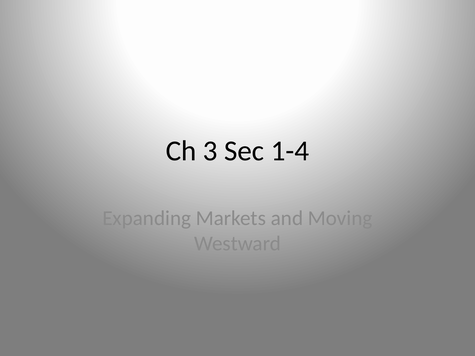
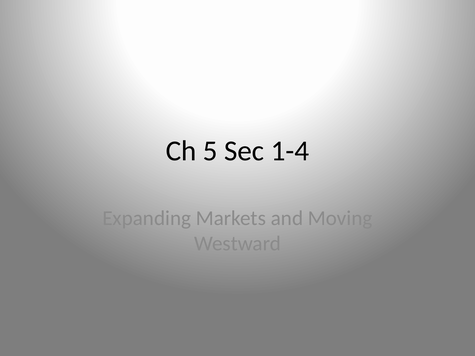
3: 3 -> 5
